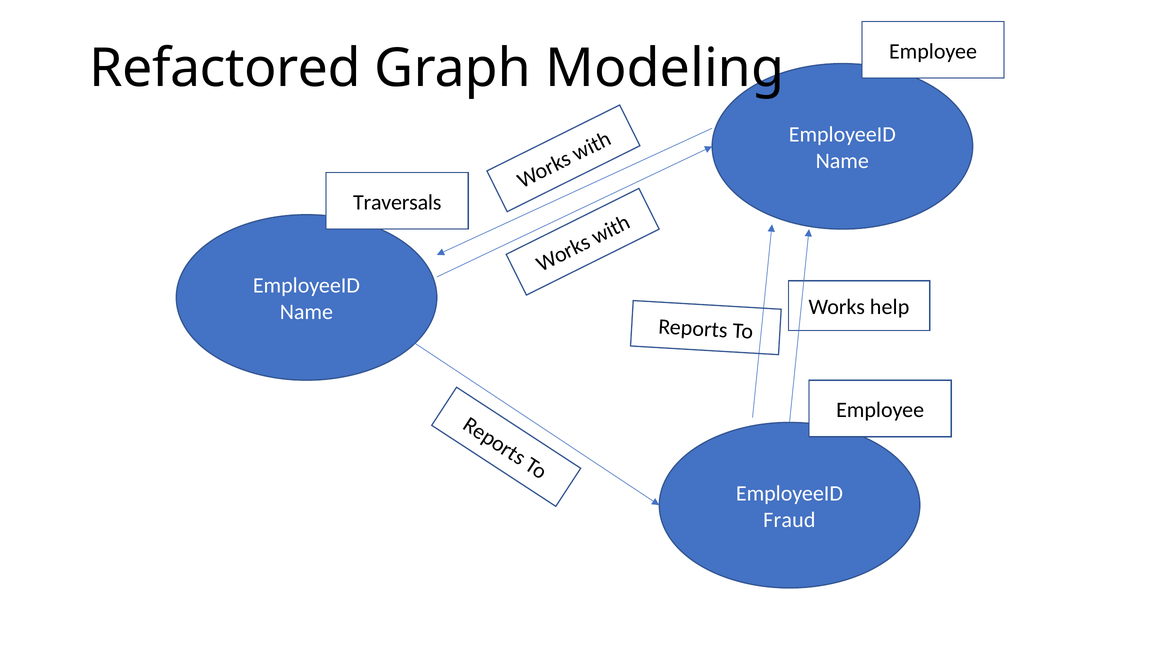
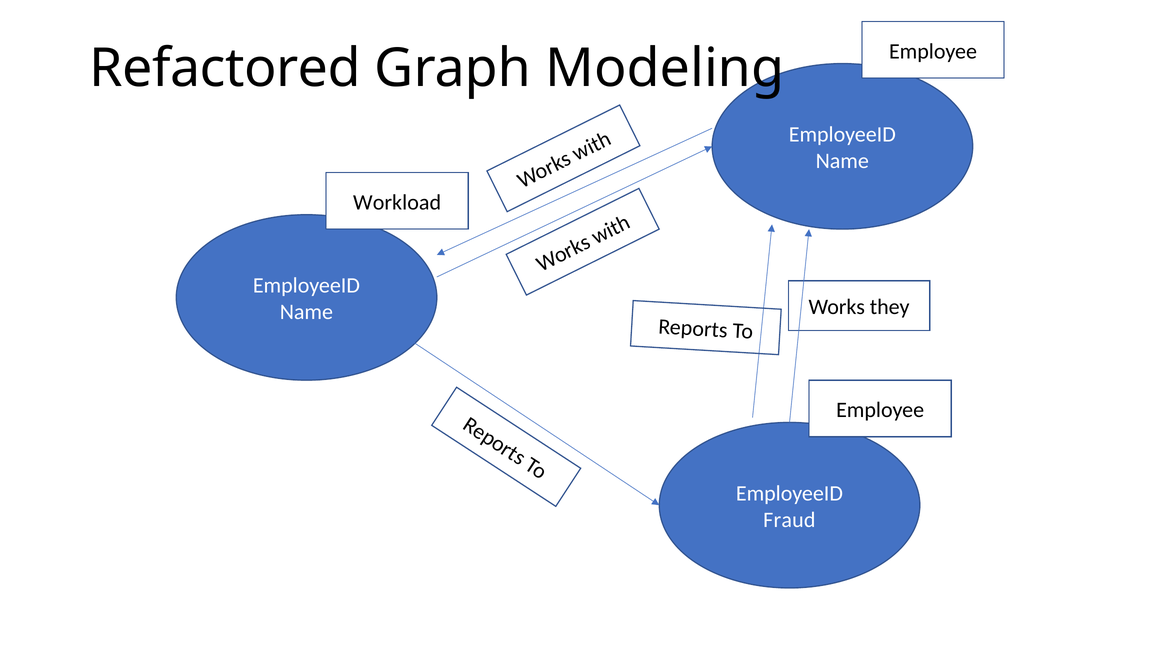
Traversals: Traversals -> Workload
help: help -> they
